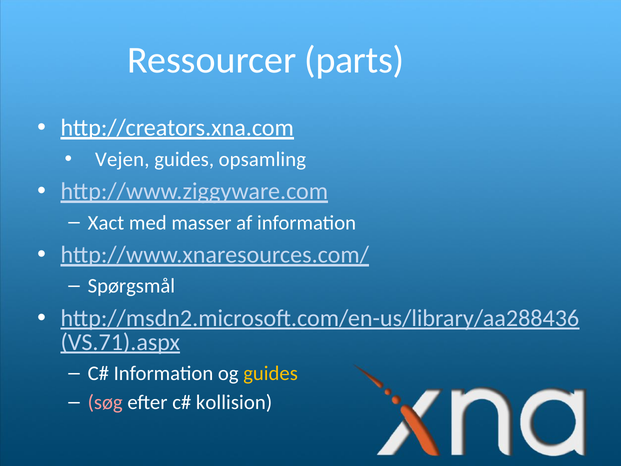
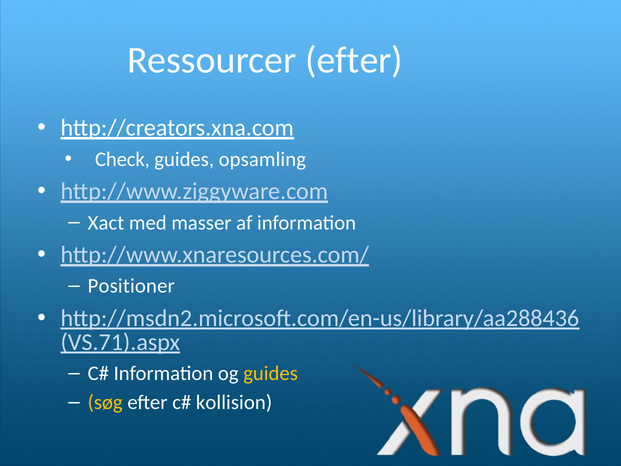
Ressourcer parts: parts -> efter
Vejen: Vejen -> Check
Spørgsmål: Spørgsmål -> Positioner
søg colour: pink -> yellow
